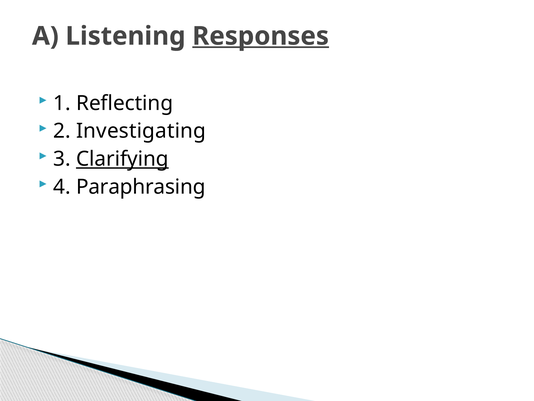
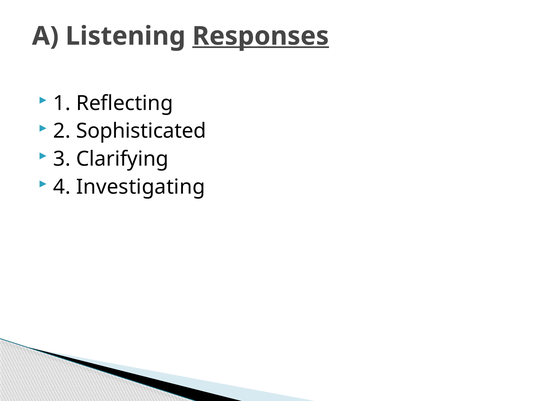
Investigating: Investigating -> Sophisticated
Clarifying underline: present -> none
Paraphrasing: Paraphrasing -> Investigating
